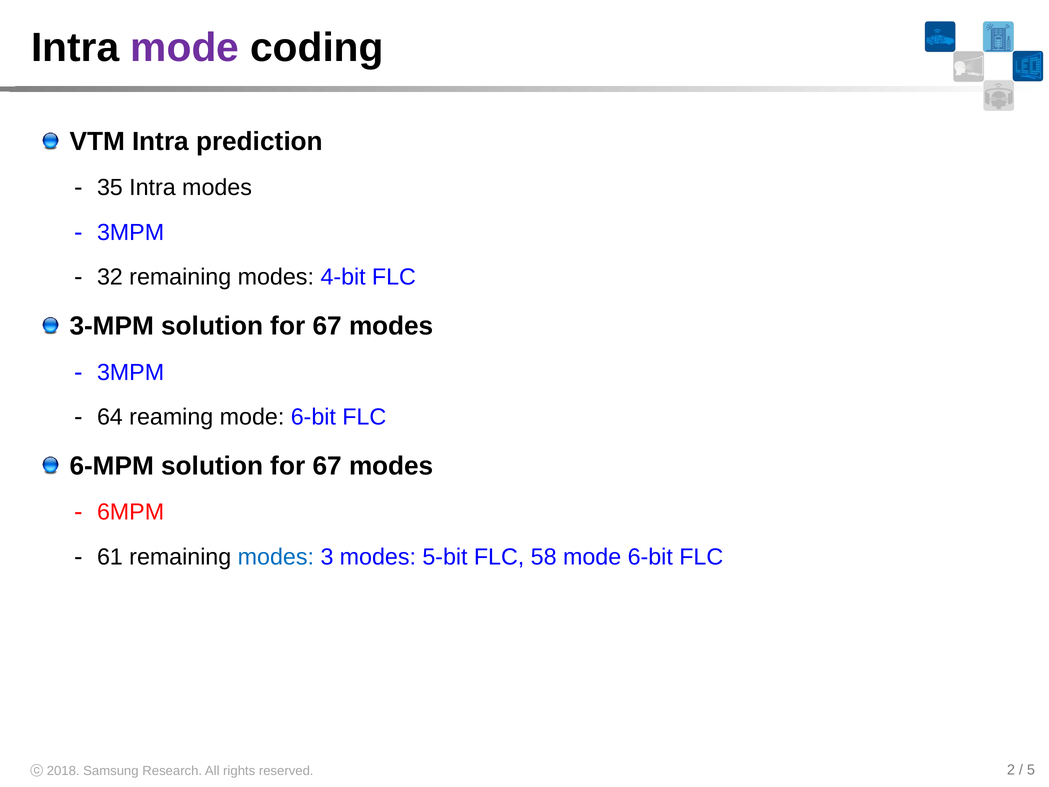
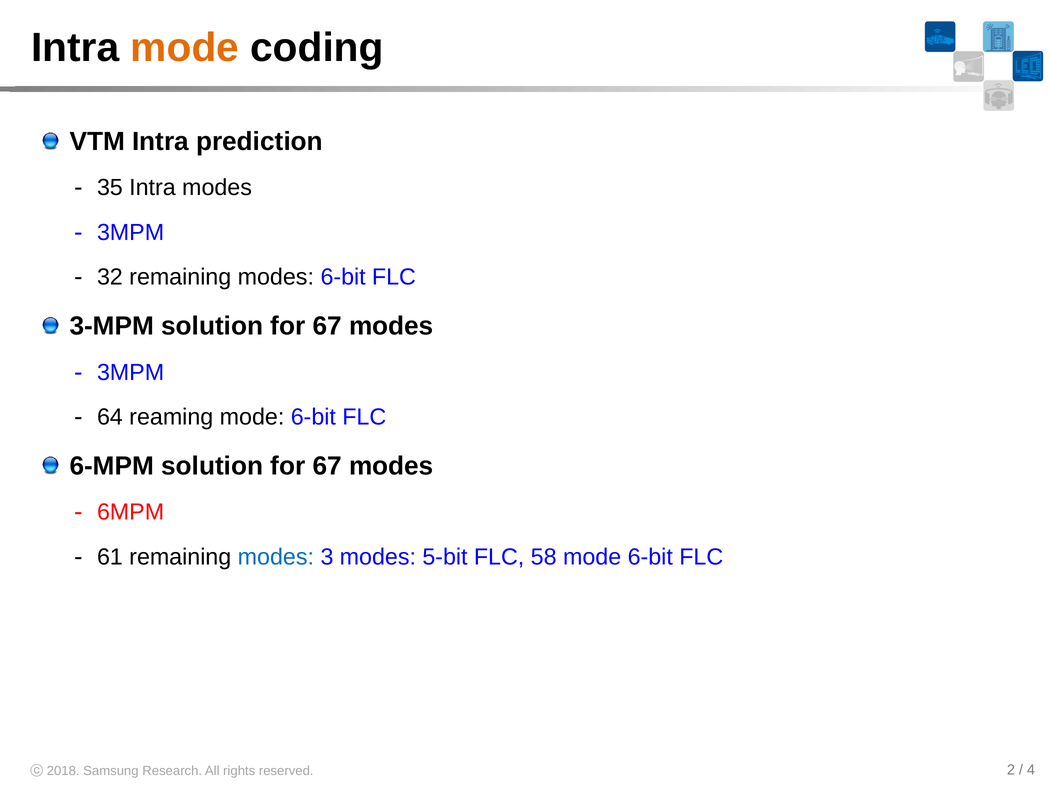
mode at (185, 48) colour: purple -> orange
modes 4-bit: 4-bit -> 6-bit
5: 5 -> 4
